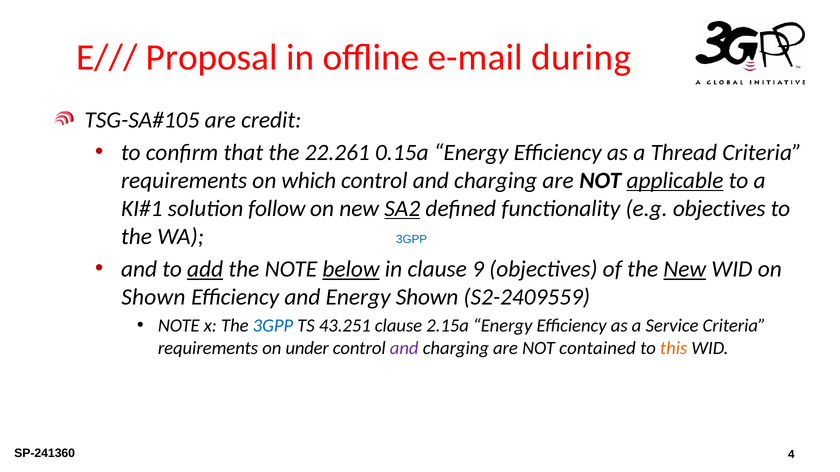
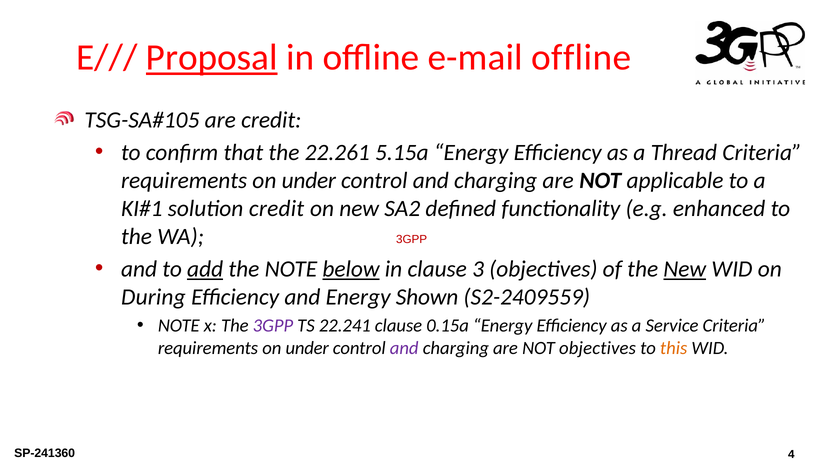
Proposal underline: none -> present
e-mail during: during -> offline
0.15a: 0.15a -> 5.15a
which at (309, 181): which -> under
applicable underline: present -> none
solution follow: follow -> credit
SA2 underline: present -> none
e.g objectives: objectives -> enhanced
3GPP at (412, 240) colour: blue -> red
9: 9 -> 3
Shown at (153, 297): Shown -> During
3GPP at (273, 326) colour: blue -> purple
43.251: 43.251 -> 22.241
2.15a: 2.15a -> 0.15a
NOT contained: contained -> objectives
